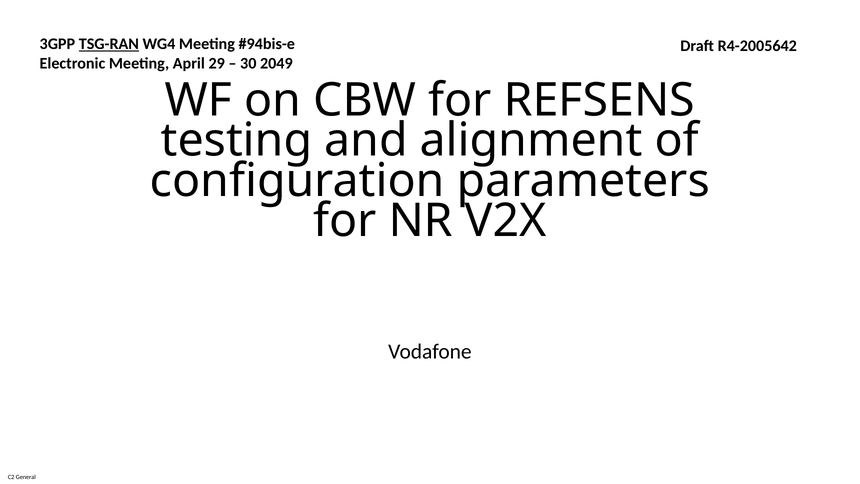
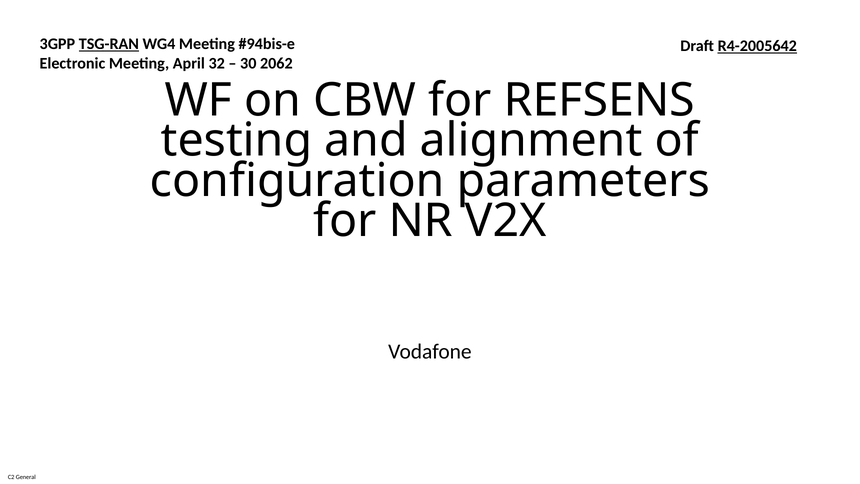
R4-2005642 underline: none -> present
29: 29 -> 32
2049: 2049 -> 2062
